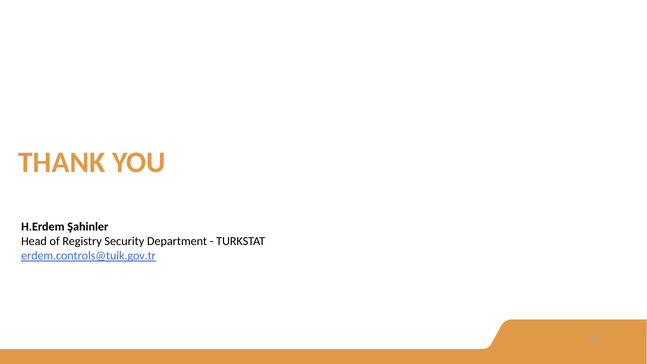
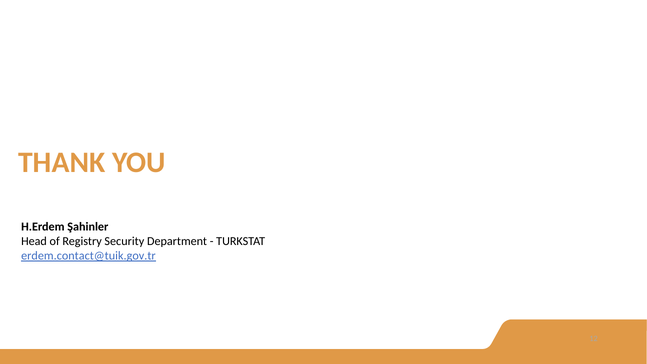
erdem.controls@tuik.gov.tr: erdem.controls@tuik.gov.tr -> erdem.contact@tuik.gov.tr
